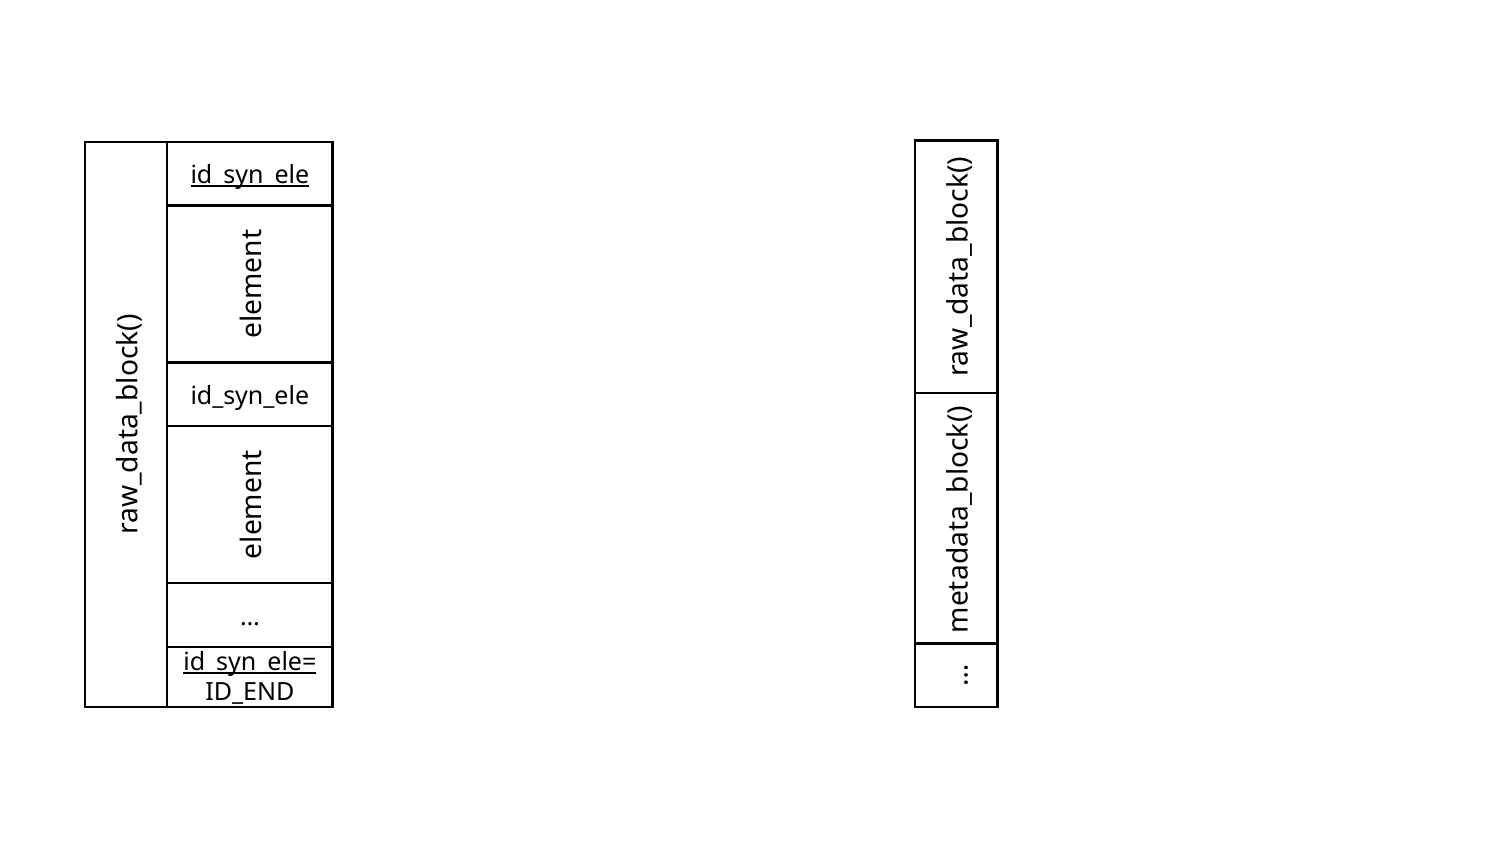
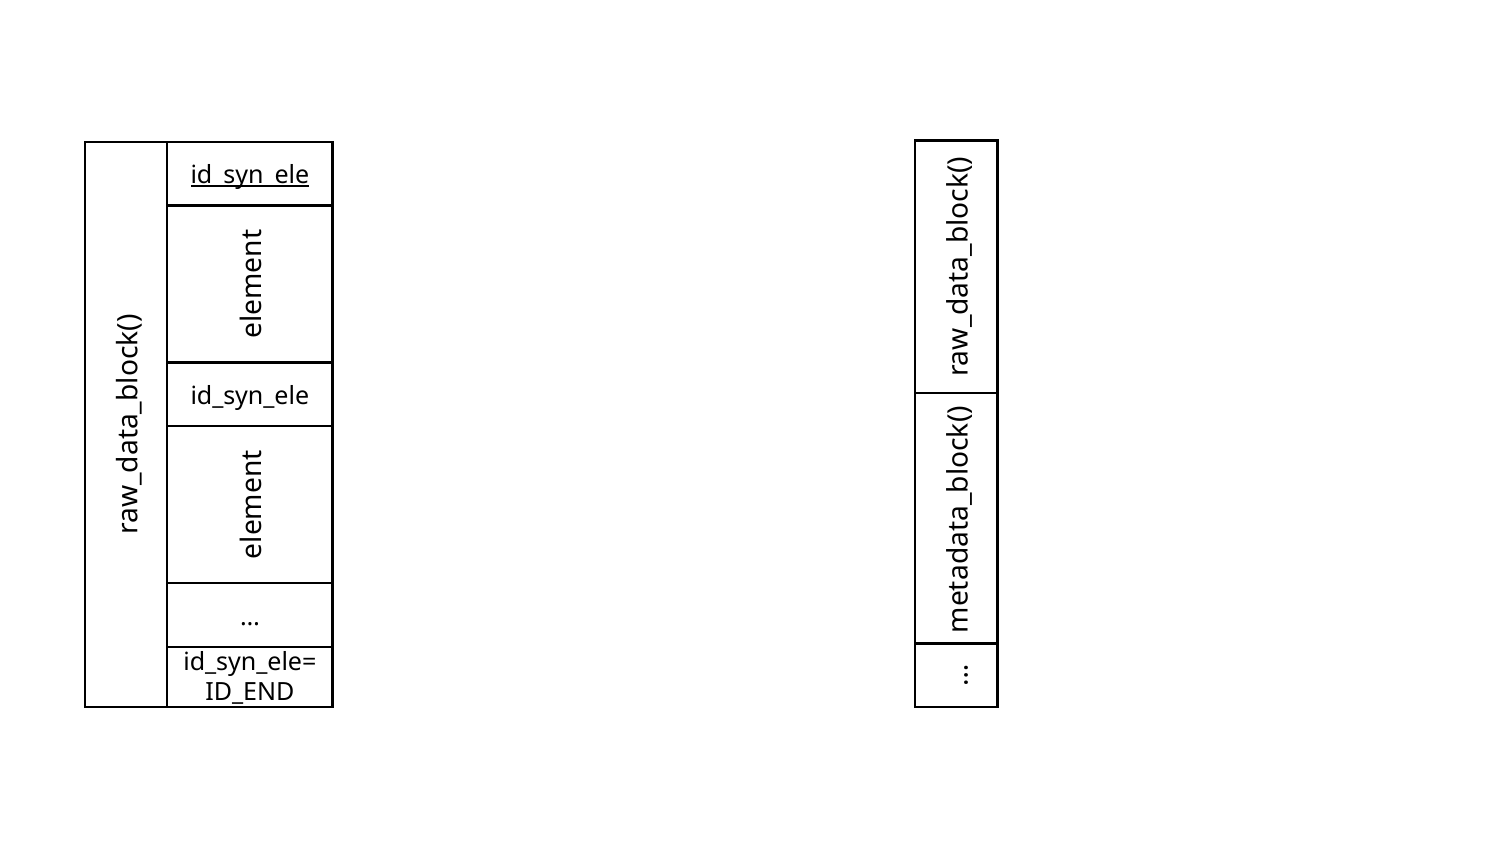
id_syn_ele= underline: present -> none
